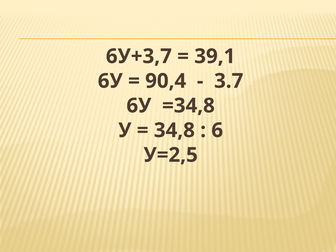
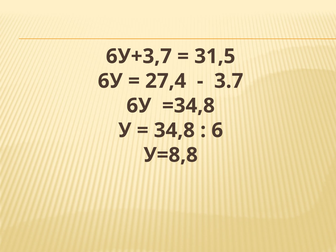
39,1: 39,1 -> 31,5
90,4: 90,4 -> 27,4
У=2,5: У=2,5 -> У=8,8
